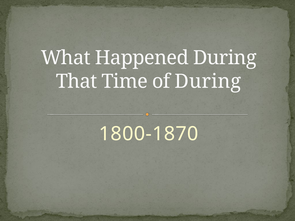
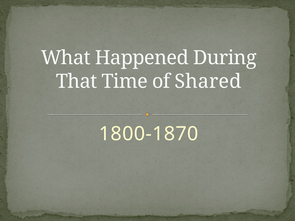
of During: During -> Shared
